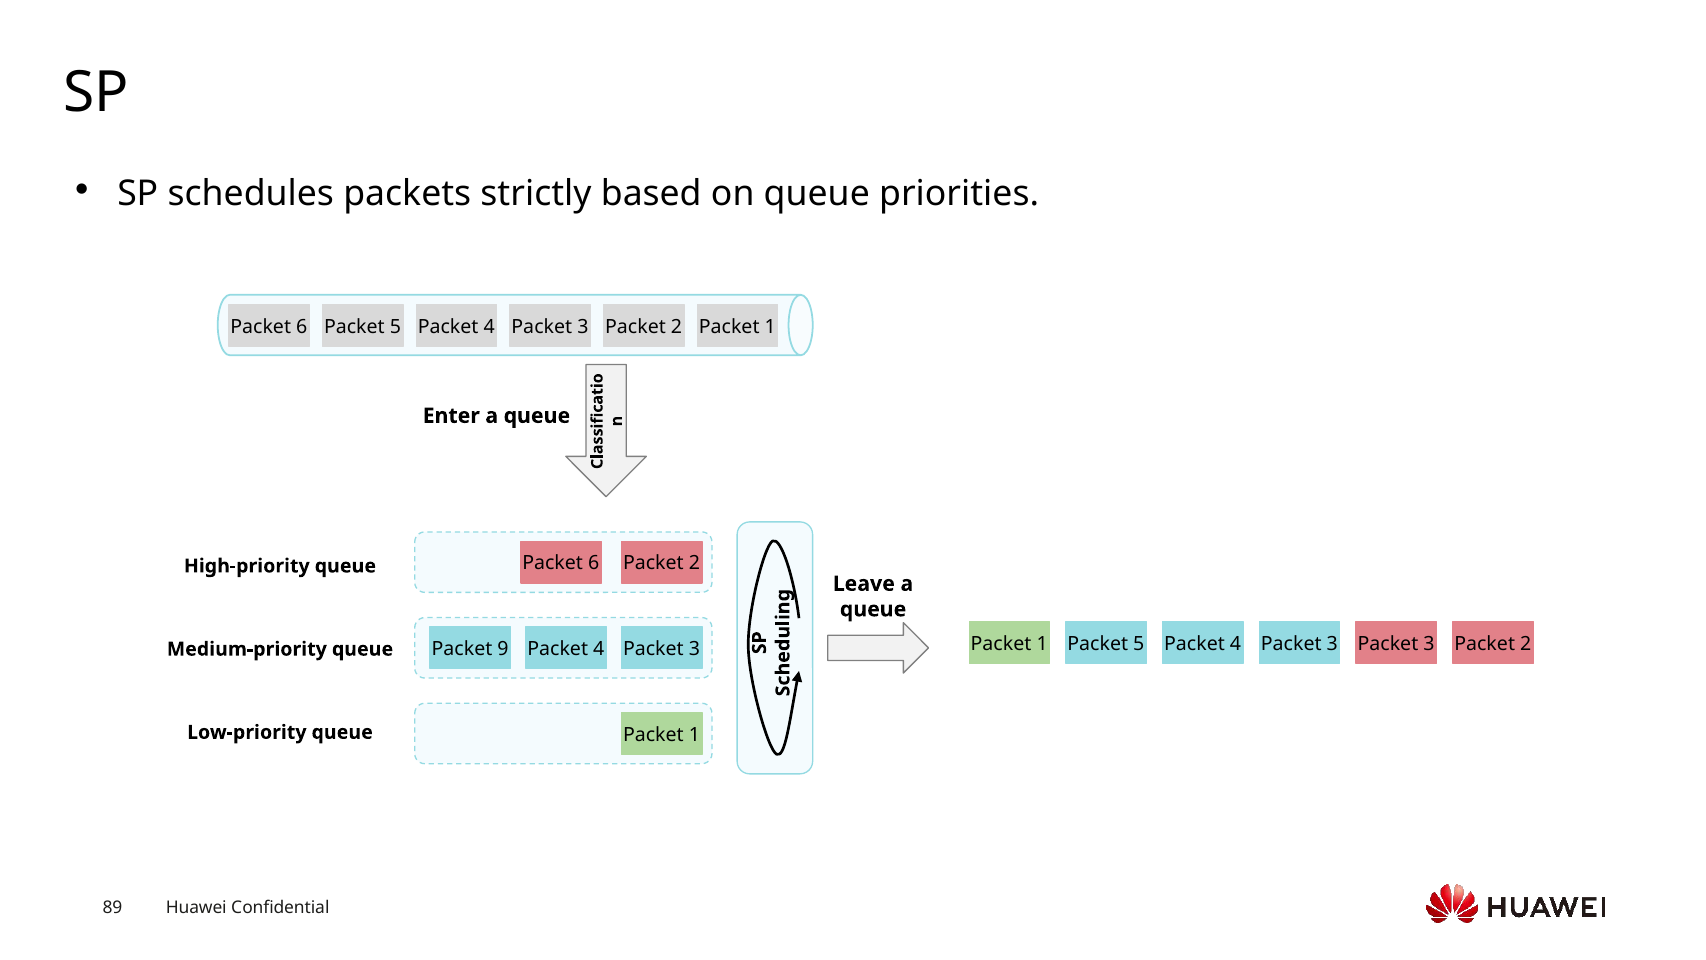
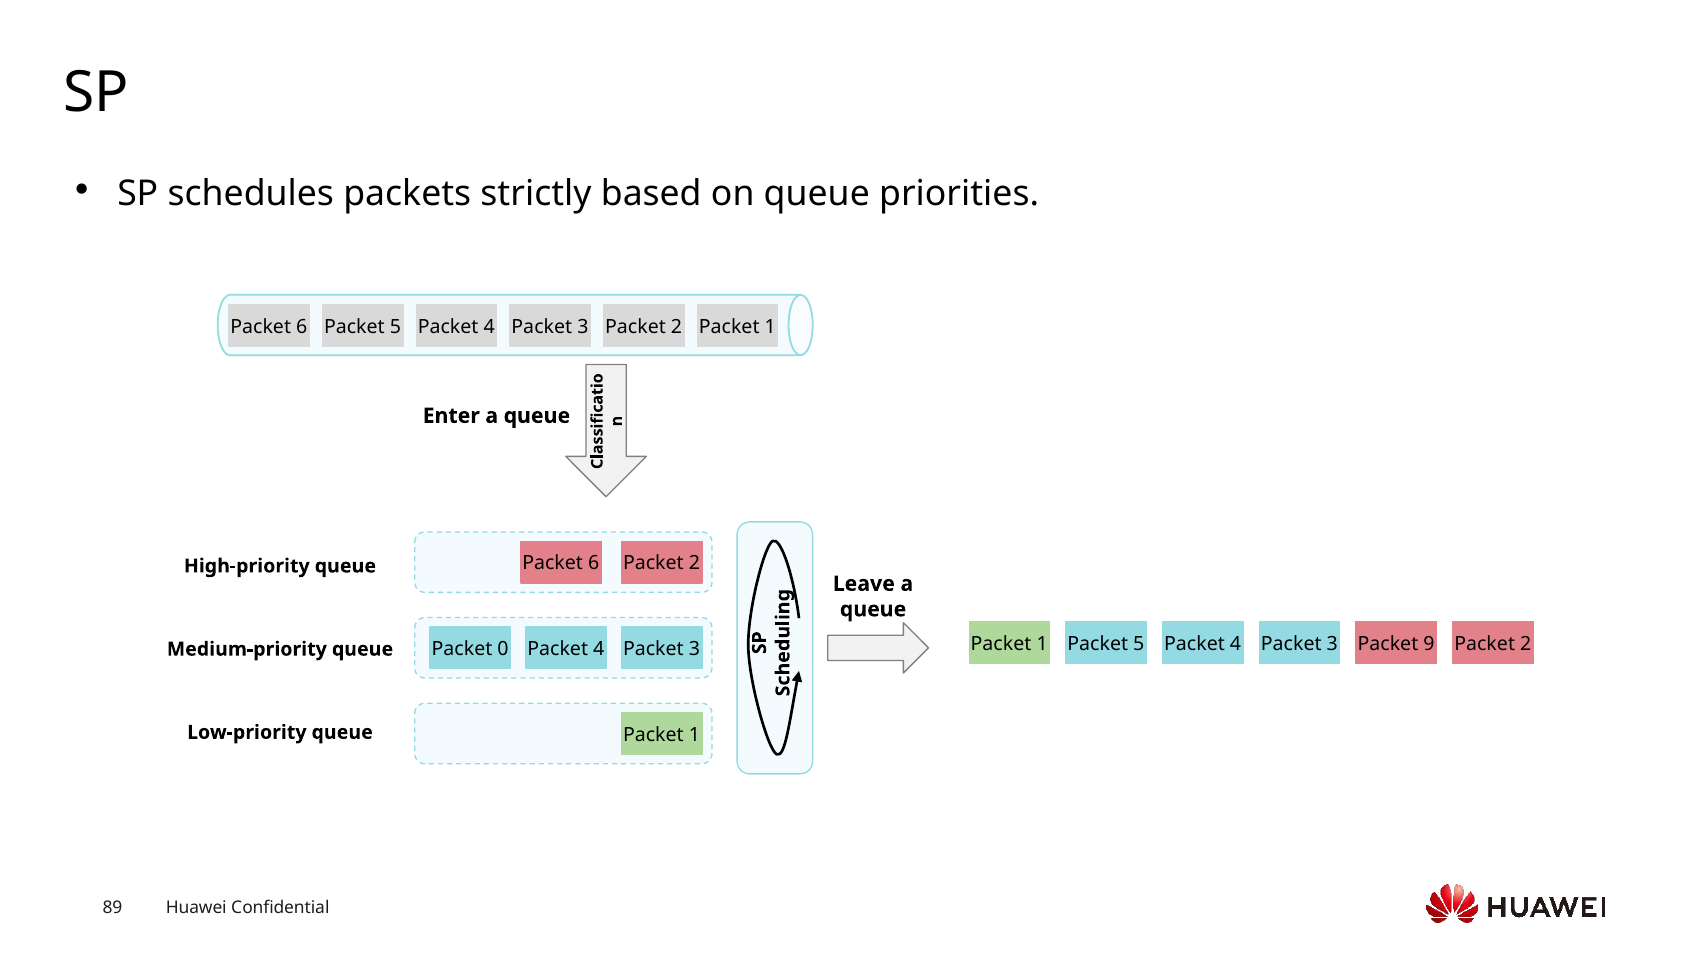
3 at (1429, 644): 3 -> 9
9: 9 -> 0
